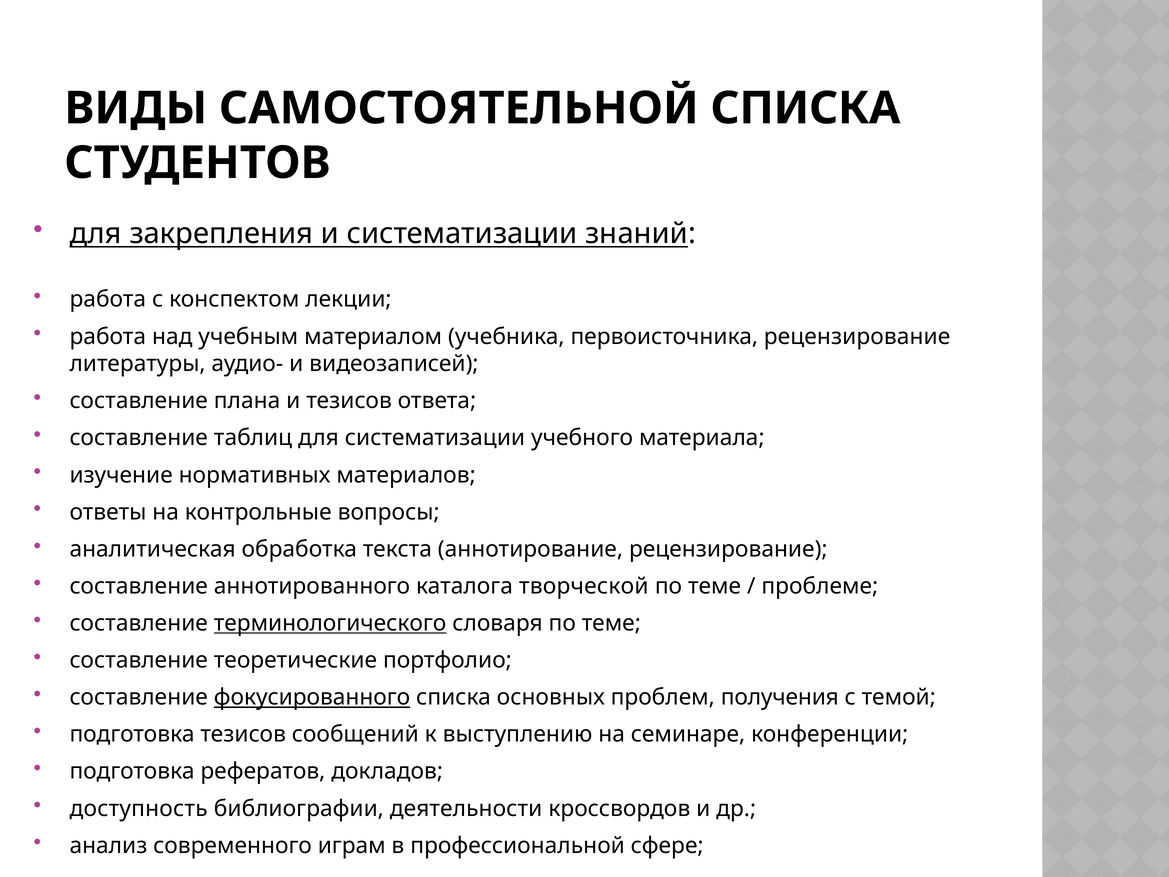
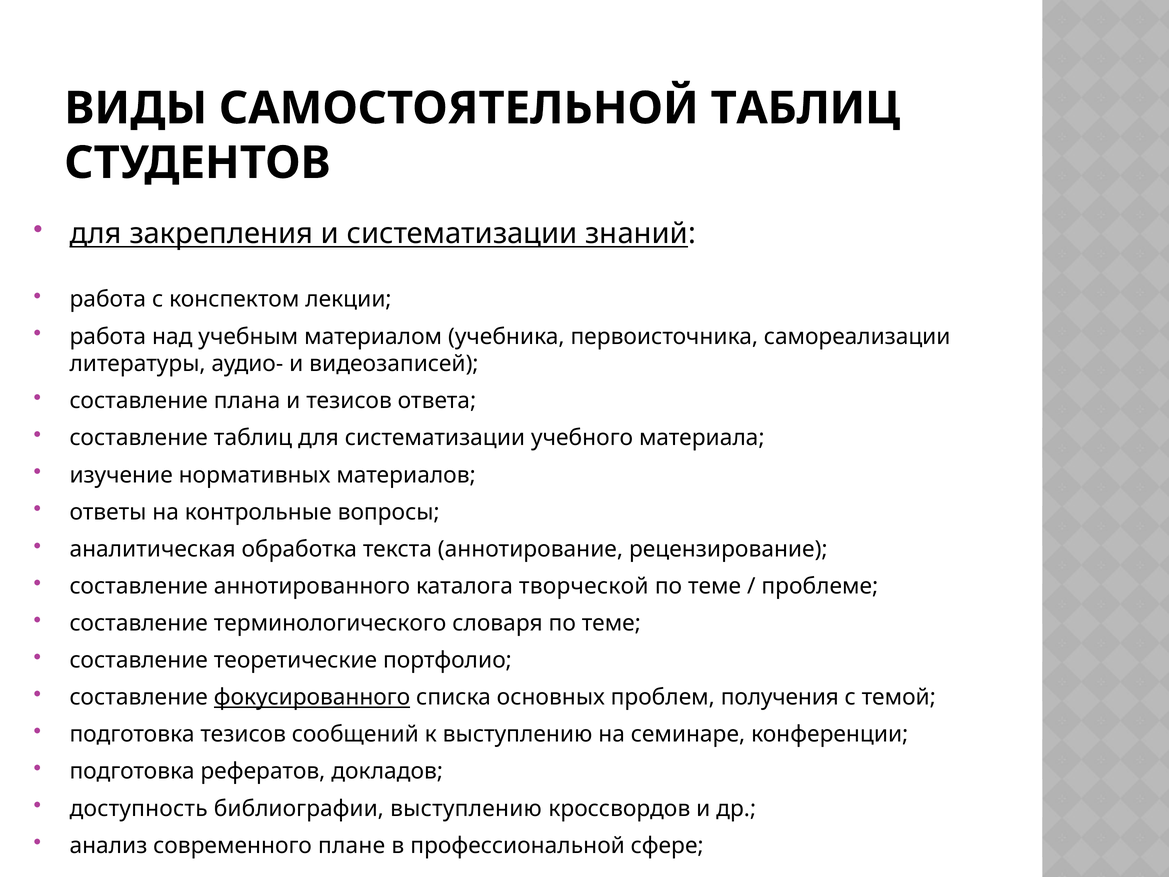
САМОСТОЯТЕЛЬНОЙ СПИСКА: СПИСКА -> ТАБЛИЦ
первоисточника рецензирование: рецензирование -> самореализации
терминологического underline: present -> none
библиографии деятельности: деятельности -> выступлению
играм: играм -> плане
